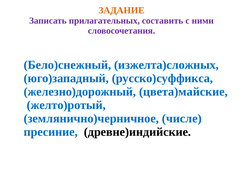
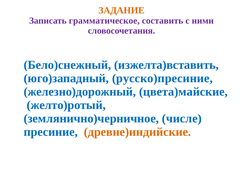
прилагательных: прилагательных -> грамматическое
изжелта)сложных: изжелта)сложных -> изжелта)вставить
русско)суффикса: русско)суффикса -> русско)пресиние
древне)индийские colour: black -> orange
